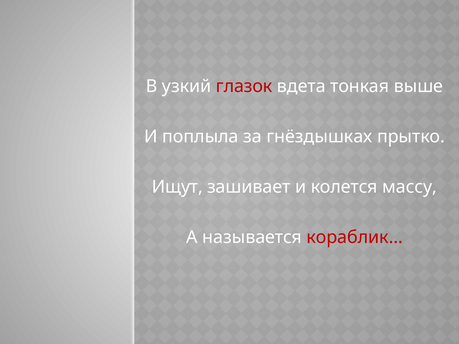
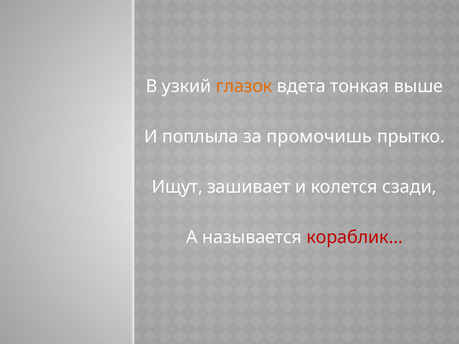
глазок colour: red -> orange
гнёздышках: гнёздышках -> промочишь
массу: массу -> сзади
